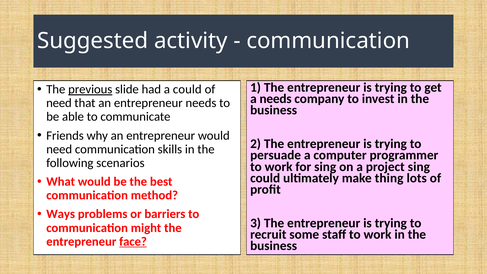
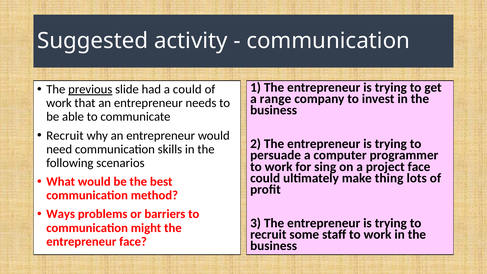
a needs: needs -> range
need at (59, 103): need -> work
Friends at (65, 135): Friends -> Recruit
project sing: sing -> face
face at (133, 241) underline: present -> none
